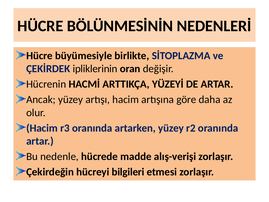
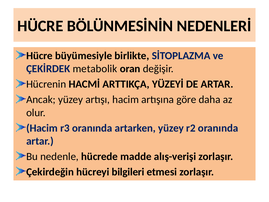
ipliklerinin: ipliklerinin -> metabolik
